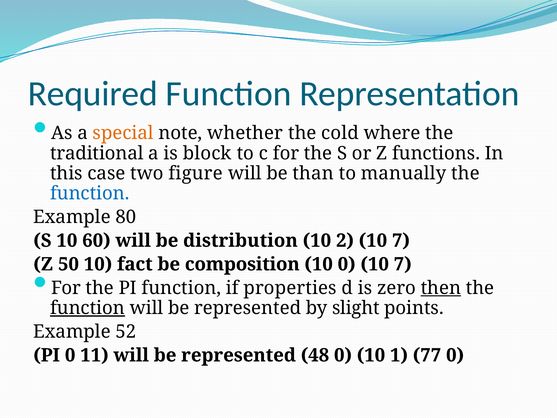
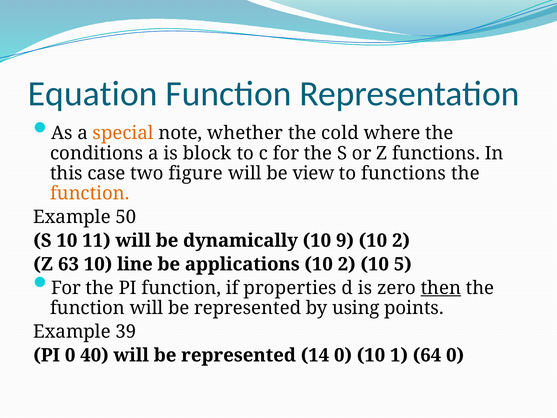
Required: Required -> Equation
traditional: traditional -> conditions
than: than -> view
to manually: manually -> functions
function at (90, 193) colour: blue -> orange
80: 80 -> 50
60: 60 -> 11
distribution: distribution -> dynamically
2: 2 -> 9
7 at (401, 240): 7 -> 2
50: 50 -> 63
fact: fact -> line
composition: composition -> applications
0 at (347, 264): 0 -> 2
7 at (403, 264): 7 -> 5
function at (87, 308) underline: present -> none
slight: slight -> using
52: 52 -> 39
11: 11 -> 40
48: 48 -> 14
77: 77 -> 64
